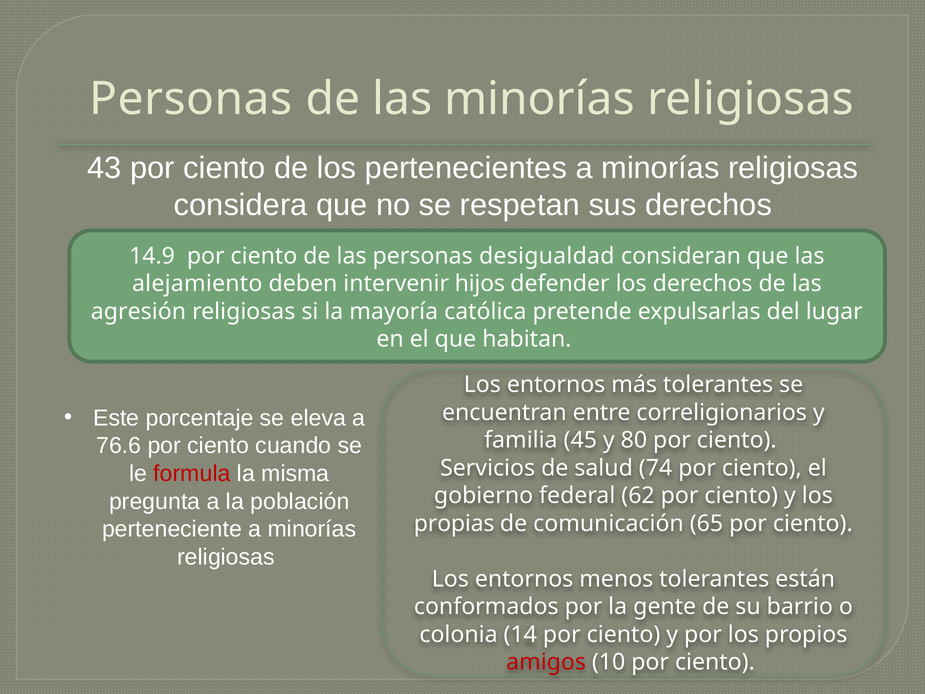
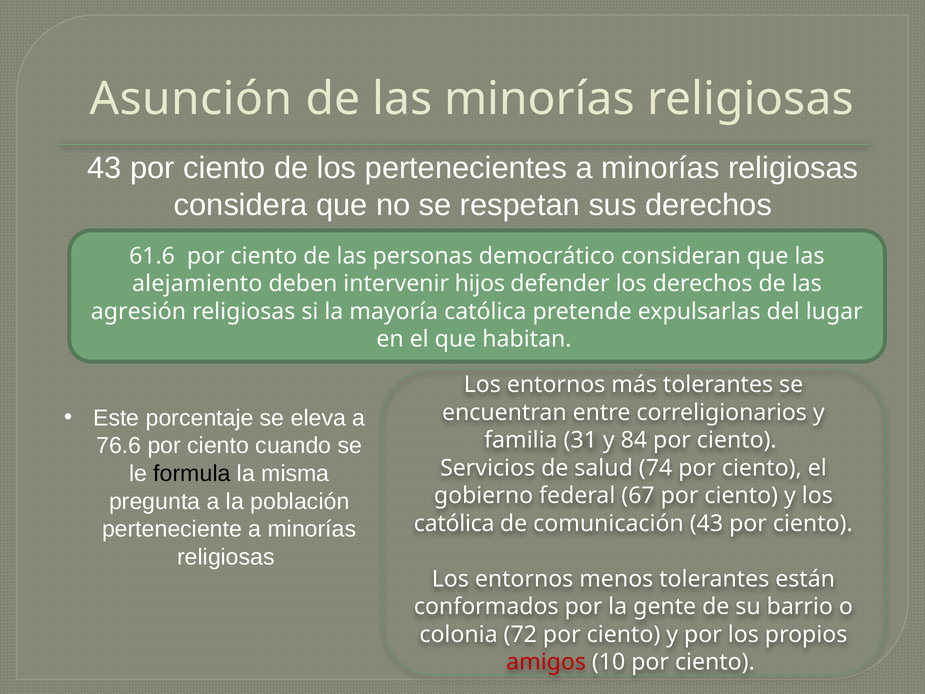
Personas at (191, 99): Personas -> Asunción
14.9: 14.9 -> 61.6
desigualdad: desigualdad -> democrático
45: 45 -> 31
80: 80 -> 84
formula colour: red -> black
62: 62 -> 67
propias at (454, 523): propias -> católica
comunicación 65: 65 -> 43
14: 14 -> 72
